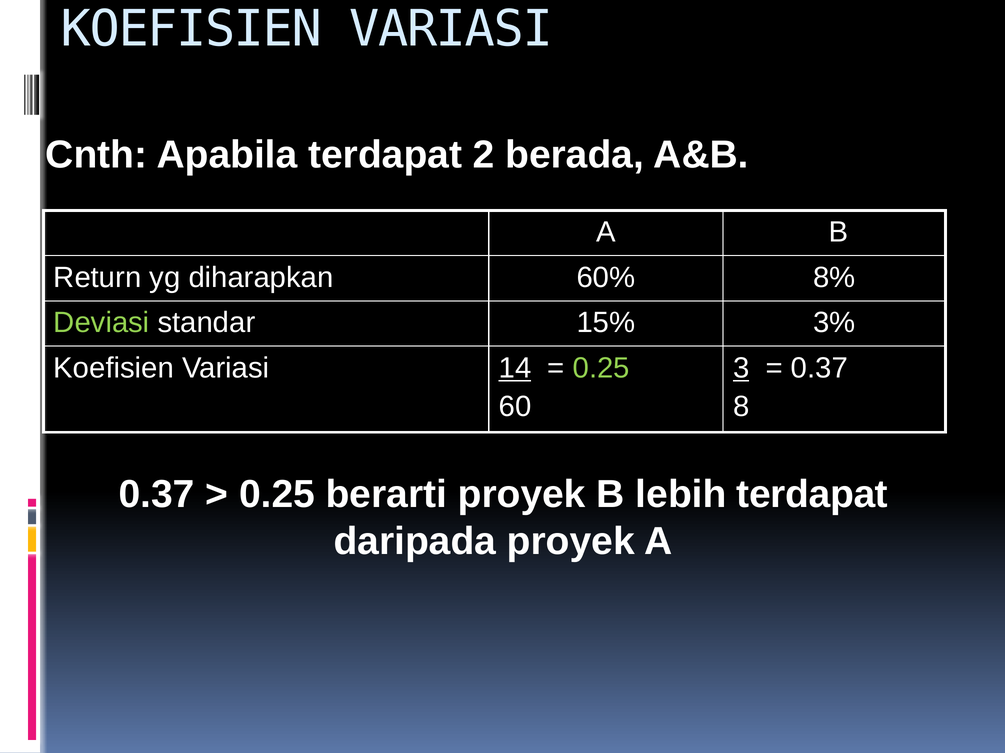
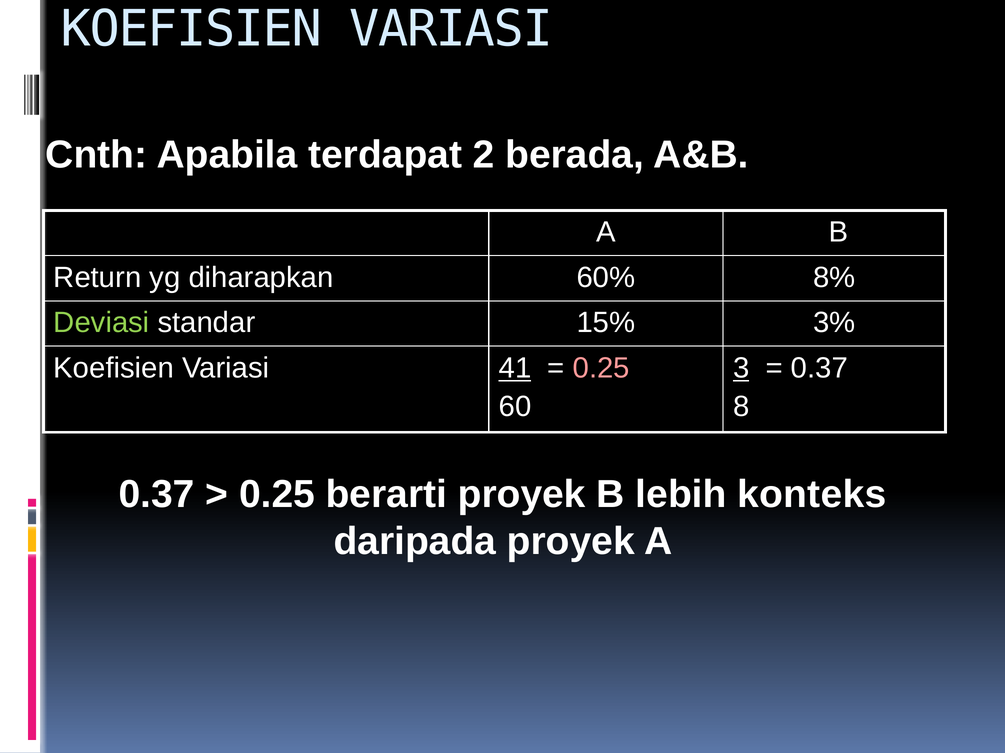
14: 14 -> 41
0.25 at (601, 368) colour: light green -> pink
lebih terdapat: terdapat -> konteks
